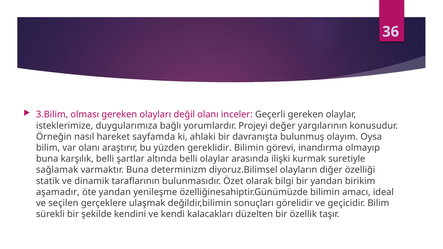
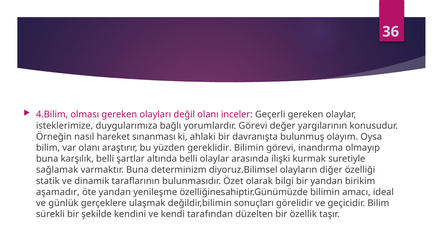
3.Bilim: 3.Bilim -> 4.Bilim
yorumlardır Projeyi: Projeyi -> Görevi
sayfamda: sayfamda -> sınanması
seçilen: seçilen -> günlük
kalacakları: kalacakları -> tarafından
